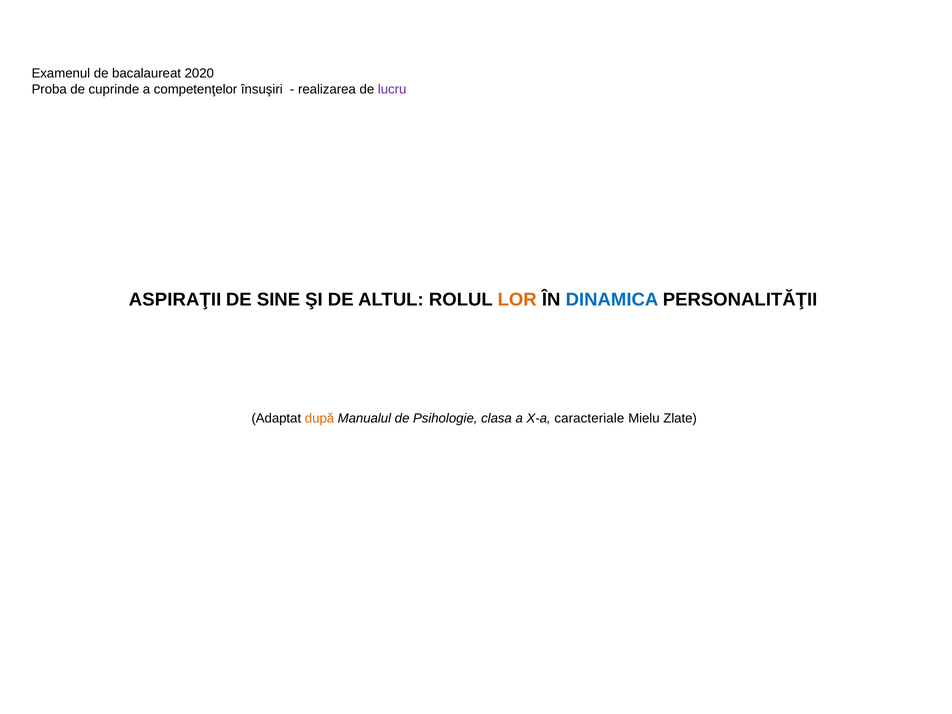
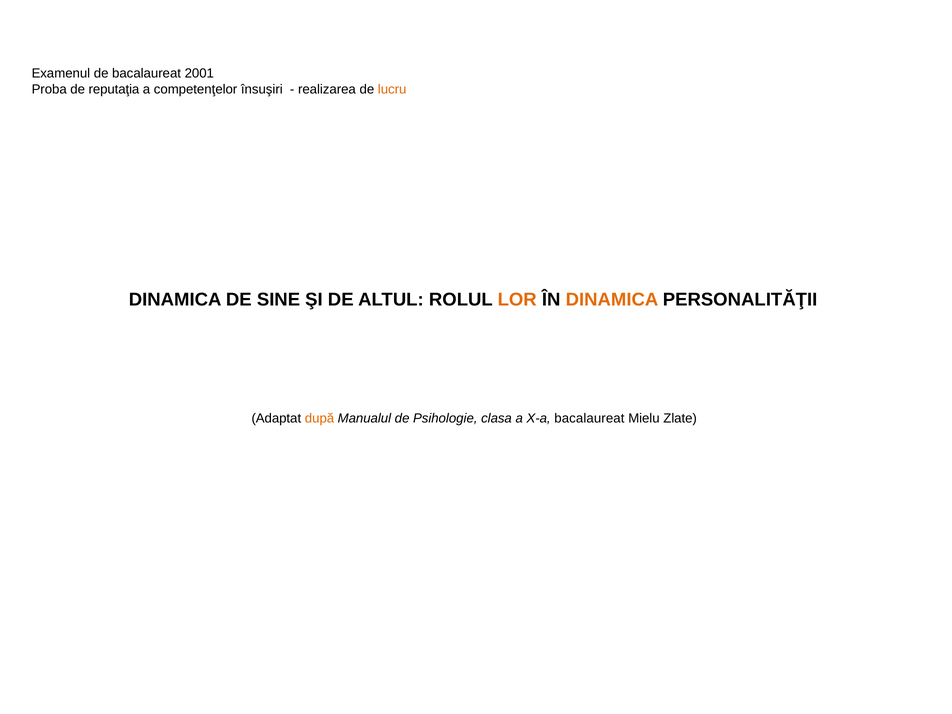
2020: 2020 -> 2001
cuprinde: cuprinde -> reputaţia
lucru colour: purple -> orange
ASPIRAŢII at (175, 300): ASPIRAŢII -> DINAMICA
DINAMICA at (612, 300) colour: blue -> orange
X-a caracteriale: caracteriale -> bacalaureat
